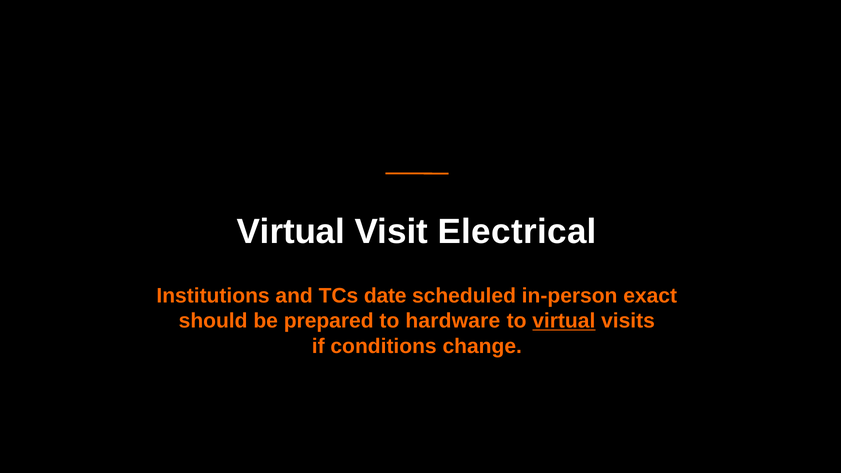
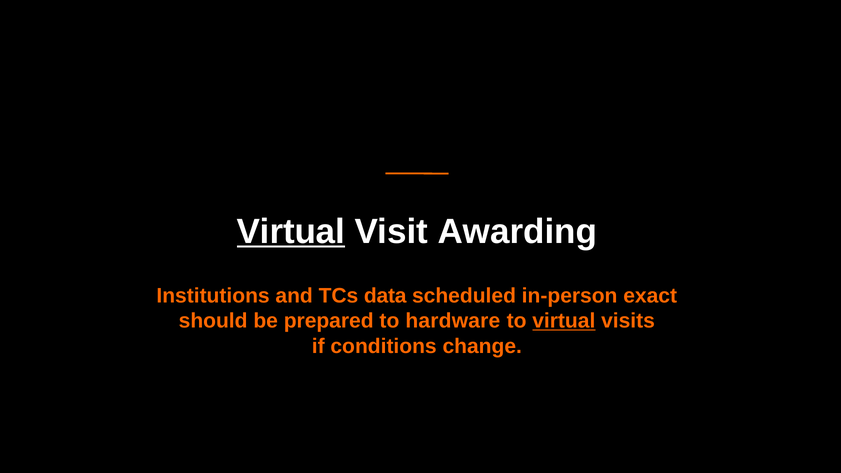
Virtual at (291, 232) underline: none -> present
Electrical: Electrical -> Awarding
date: date -> data
